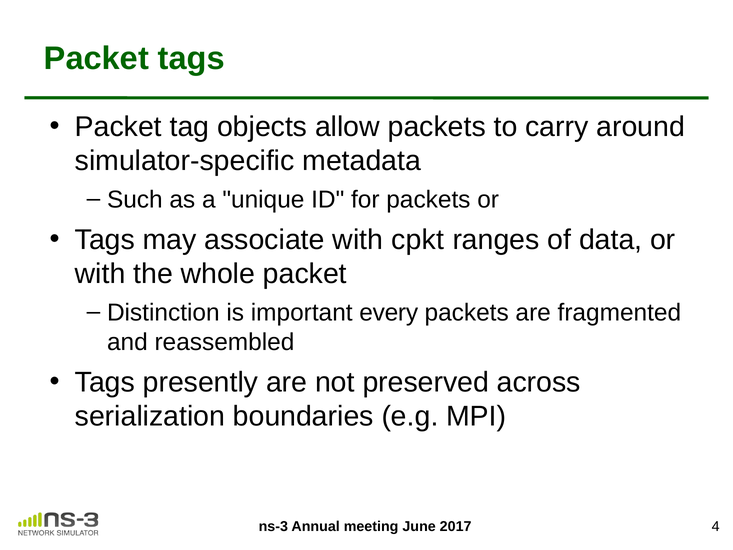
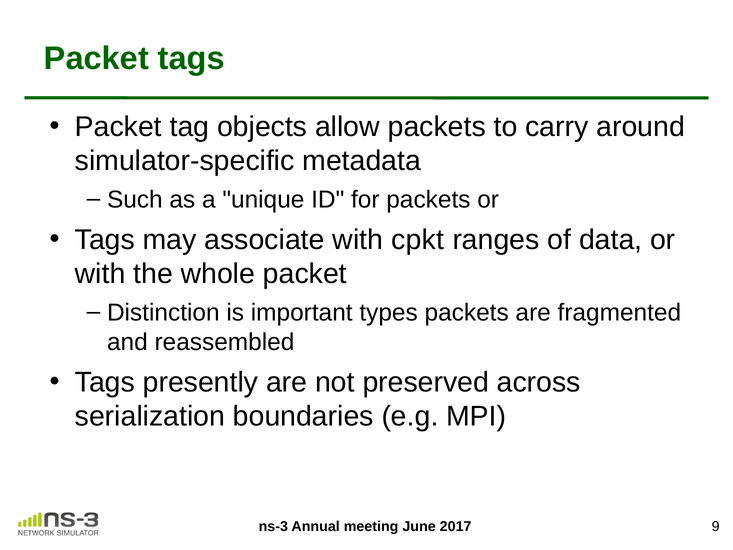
every: every -> types
4: 4 -> 9
